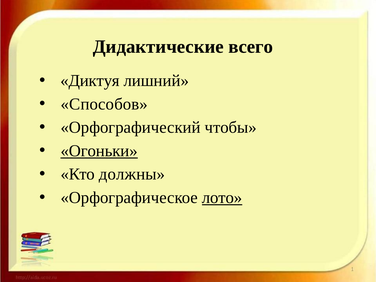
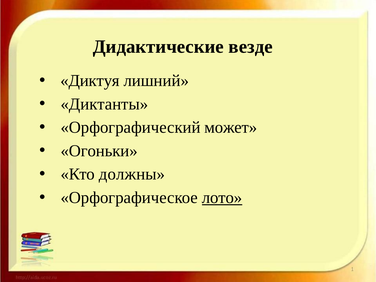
всего: всего -> везде
Способов: Способов -> Диктанты
чтобы: чтобы -> может
Огоньки underline: present -> none
